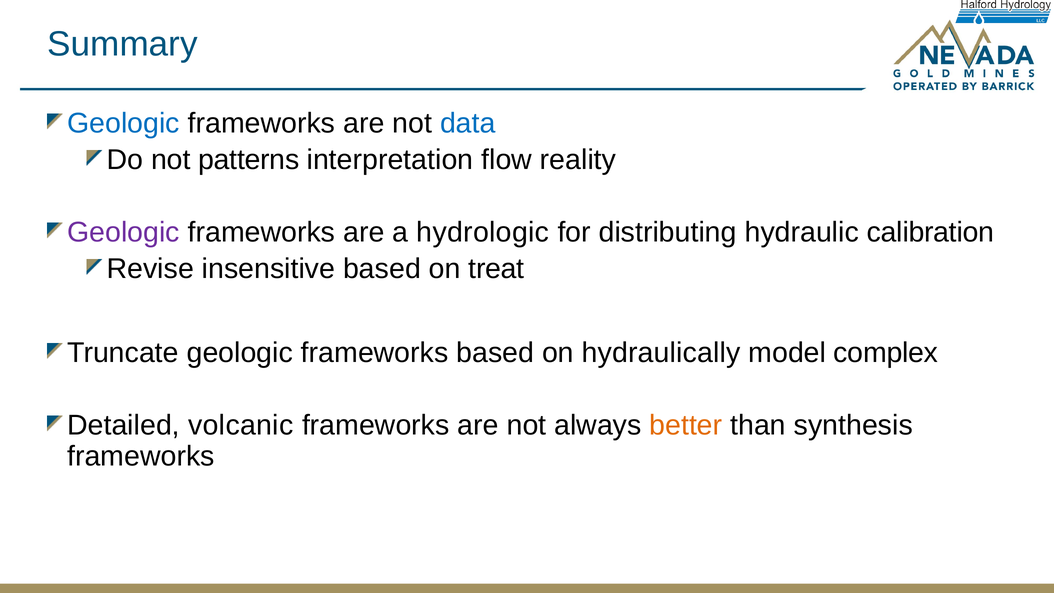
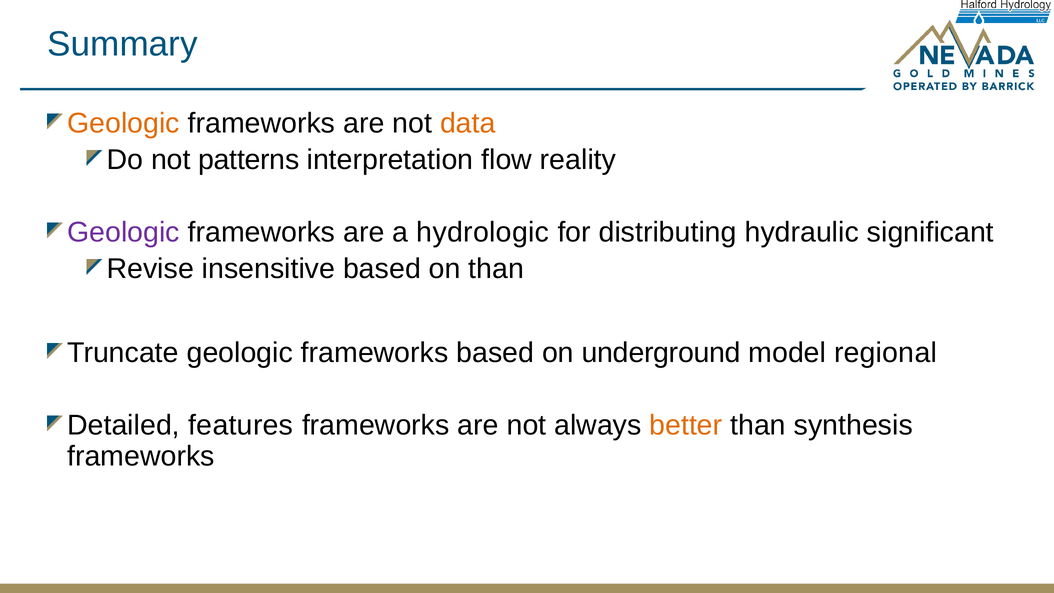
Geologic at (123, 123) colour: blue -> orange
data colour: blue -> orange
calibration: calibration -> significant
on treat: treat -> than
hydraulically: hydraulically -> underground
complex: complex -> regional
volcanic: volcanic -> features
